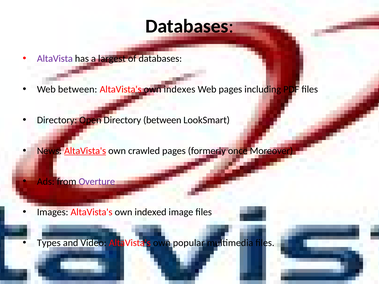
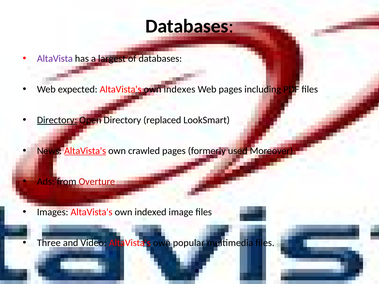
Web between: between -> expected
Directory at (57, 120) underline: none -> present
Directory between: between -> replaced
once: once -> used
Overture colour: purple -> red
Types: Types -> Three
